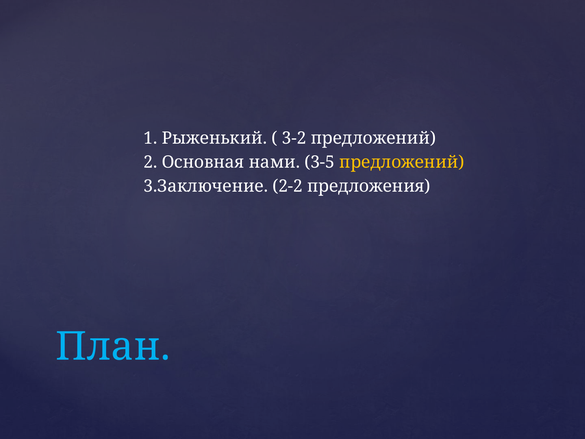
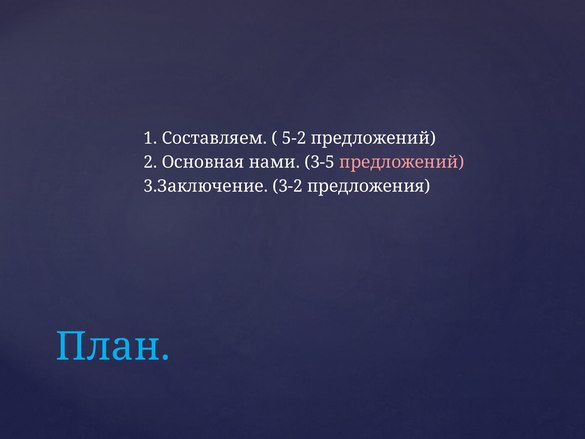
Рыженький: Рыженький -> Составляем
3-2: 3-2 -> 5-2
предложений at (402, 162) colour: yellow -> pink
2-2: 2-2 -> 3-2
